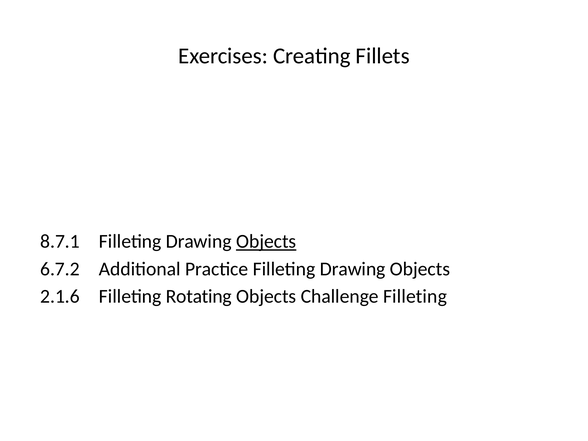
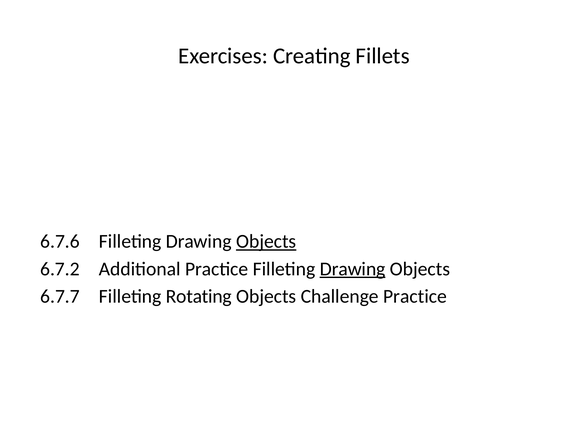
8.7.1: 8.7.1 -> 6.7.6
Drawing at (353, 269) underline: none -> present
2.1.6: 2.1.6 -> 6.7.7
Challenge Filleting: Filleting -> Practice
